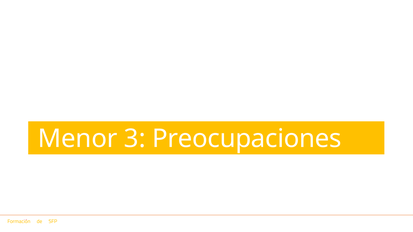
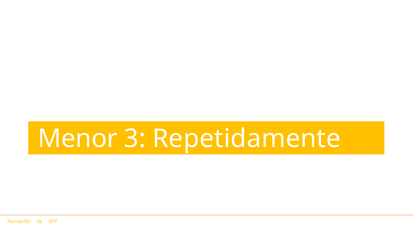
Preocupaciones: Preocupaciones -> Repetidamente
